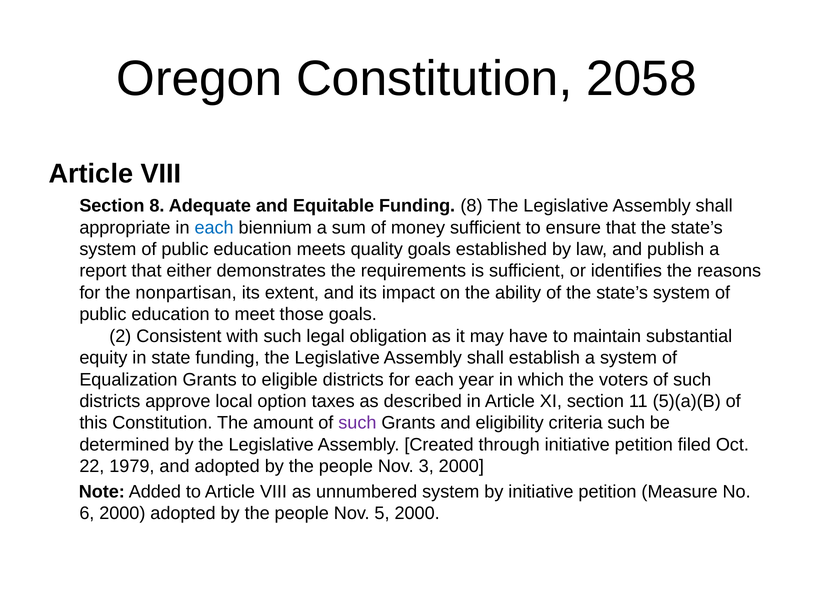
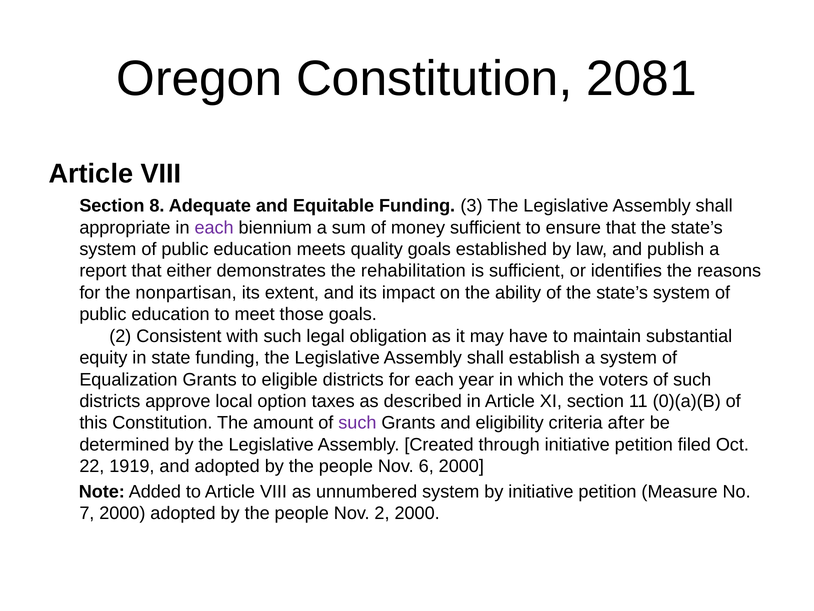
2058: 2058 -> 2081
Funding 8: 8 -> 3
each at (214, 227) colour: blue -> purple
requirements: requirements -> rehabilitation
5)(a)(B: 5)(a)(B -> 0)(a)(B
criteria such: such -> after
1979: 1979 -> 1919
3: 3 -> 6
6: 6 -> 7
Nov 5: 5 -> 2
